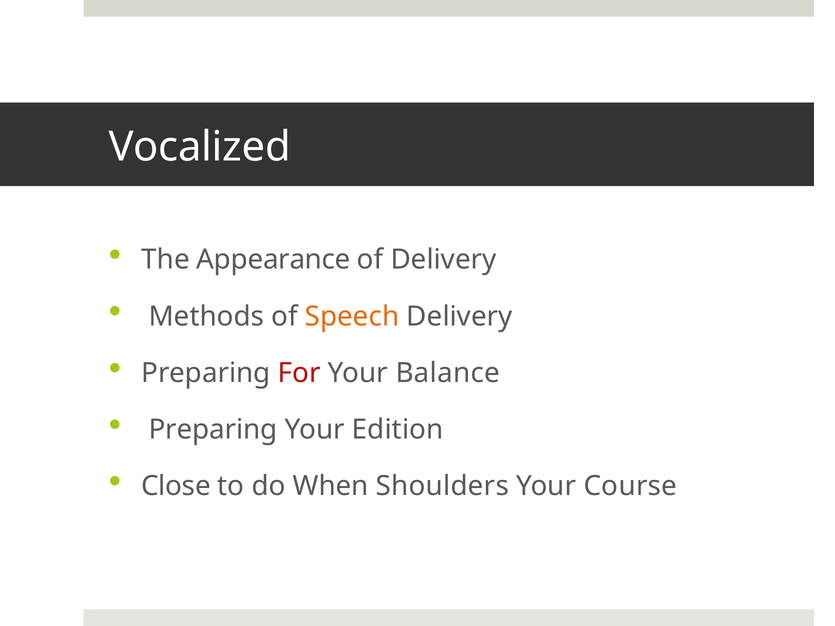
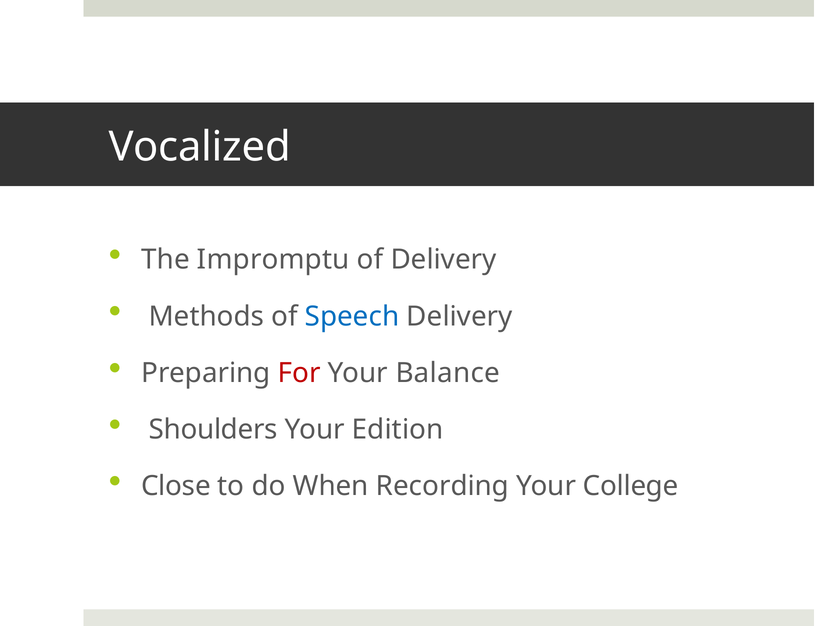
Appearance: Appearance -> Impromptu
Speech colour: orange -> blue
Preparing at (213, 430): Preparing -> Shoulders
Shoulders: Shoulders -> Recording
Course: Course -> College
